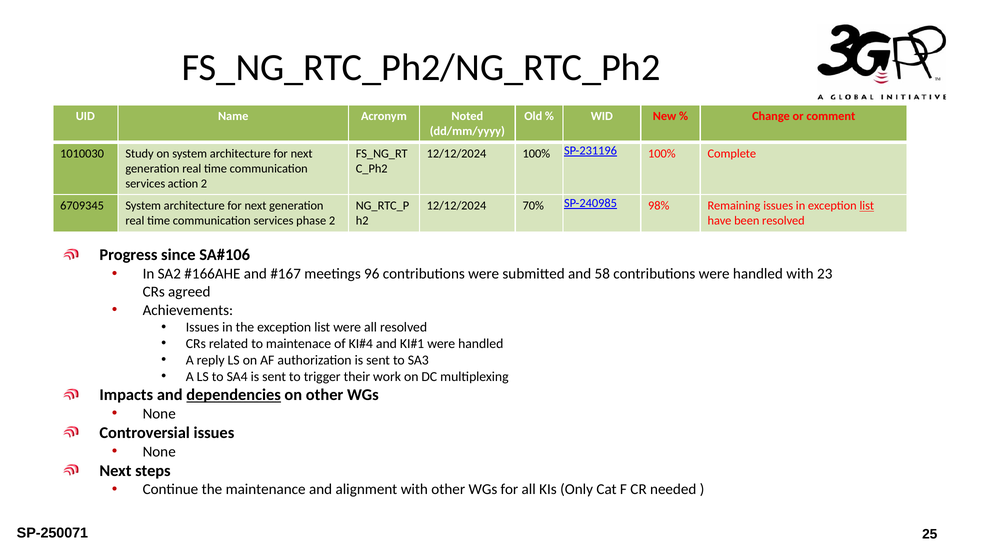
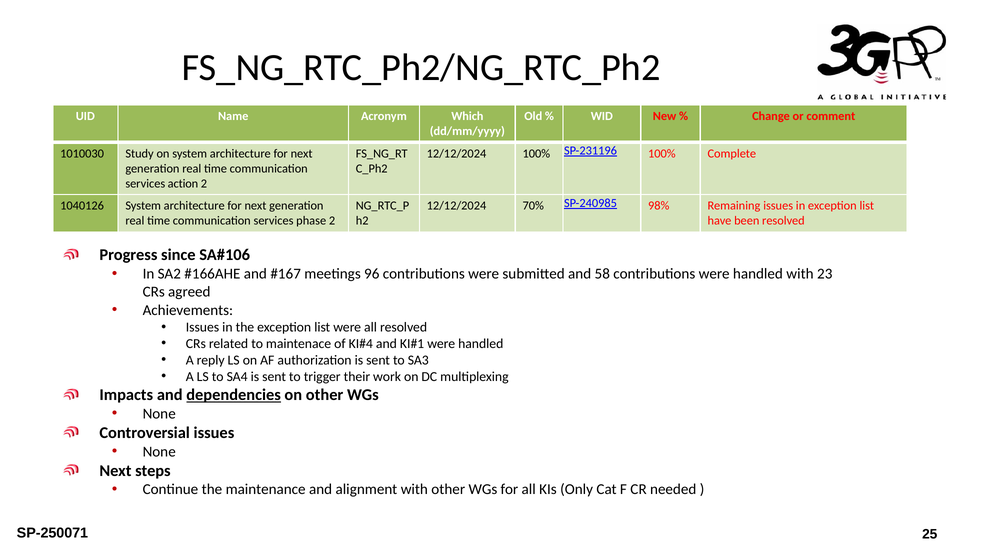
Noted: Noted -> Which
6709345: 6709345 -> 1040126
list at (867, 206) underline: present -> none
